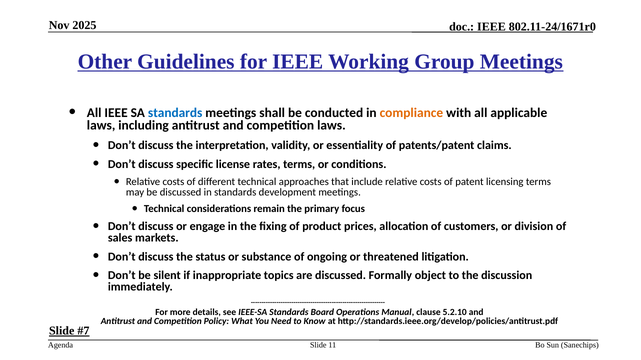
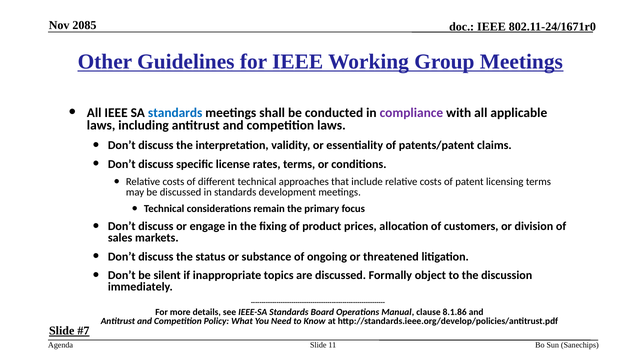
2025: 2025 -> 2085
compliance colour: orange -> purple
5.2.10: 5.2.10 -> 8.1.86
